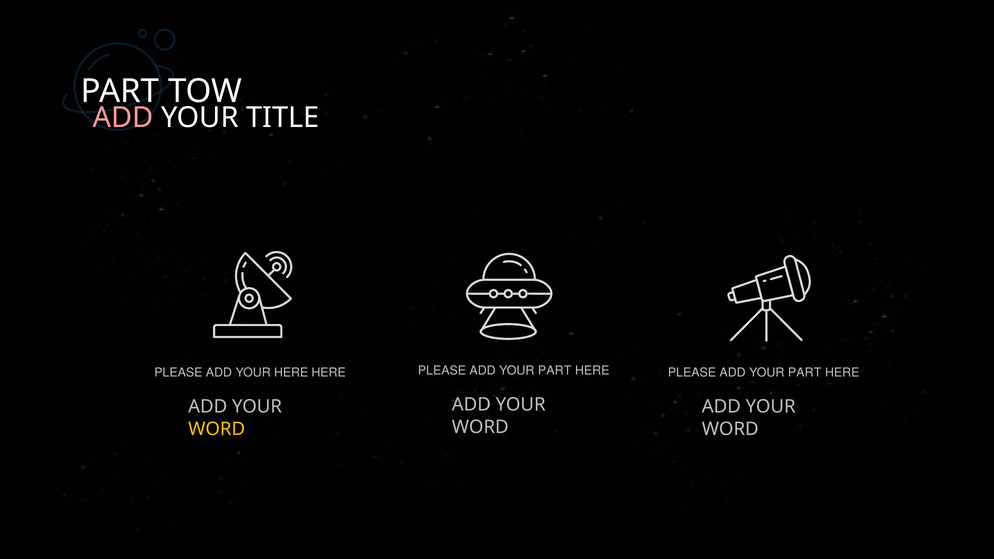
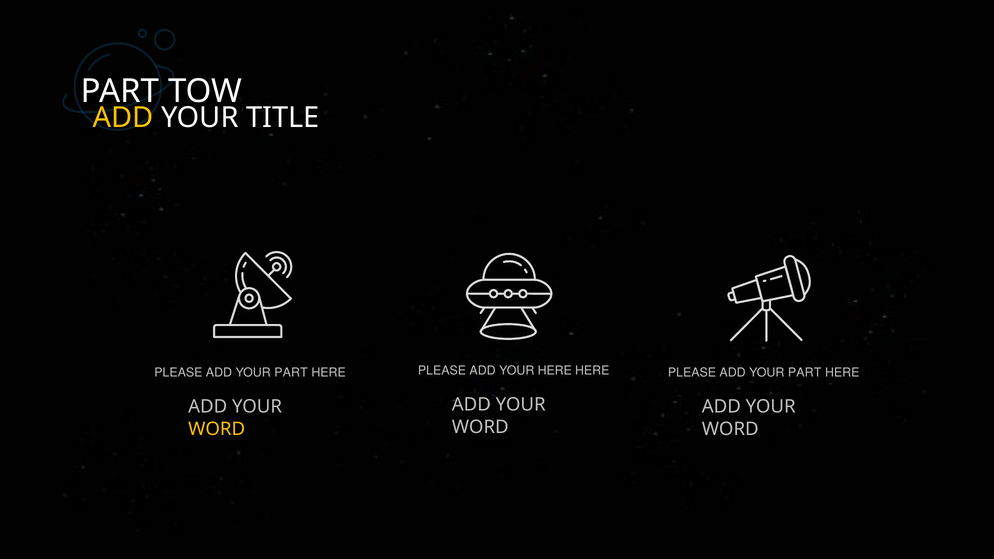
ADD at (123, 118) colour: pink -> yellow
PART at (555, 371): PART -> HERE
HERE at (291, 373): HERE -> PART
